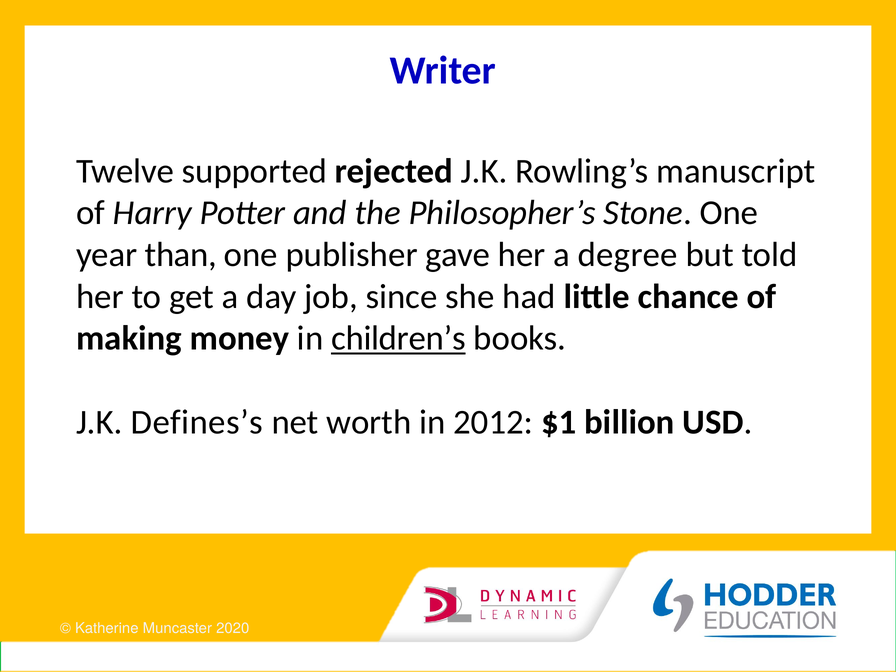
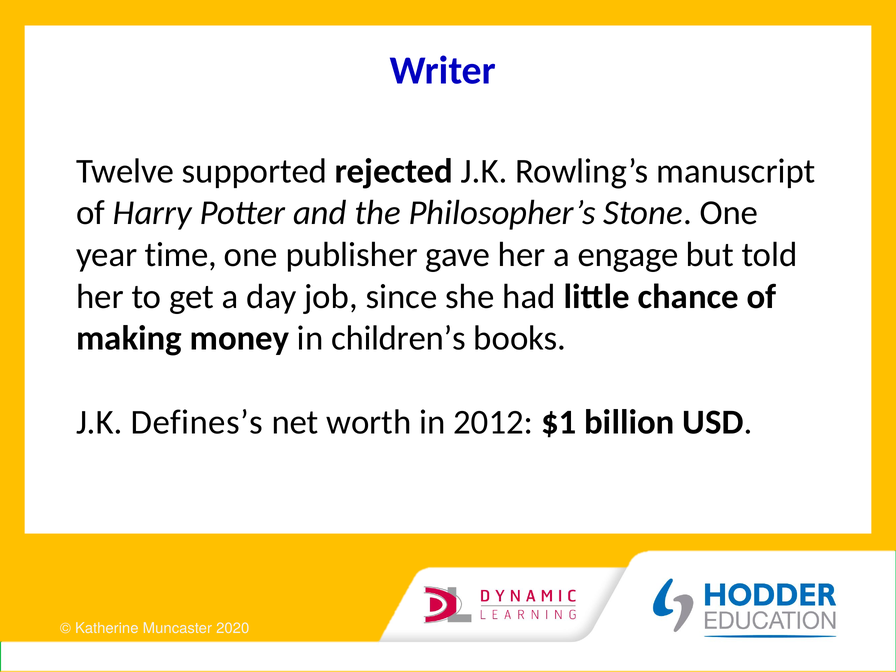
than: than -> time
degree: degree -> engage
children’s underline: present -> none
